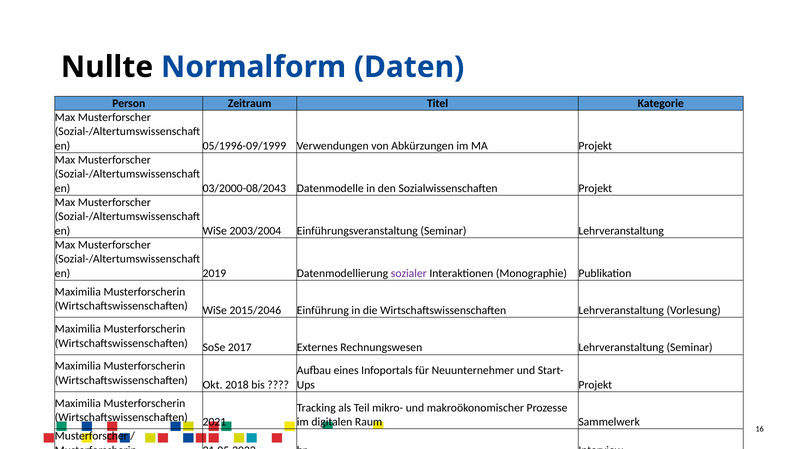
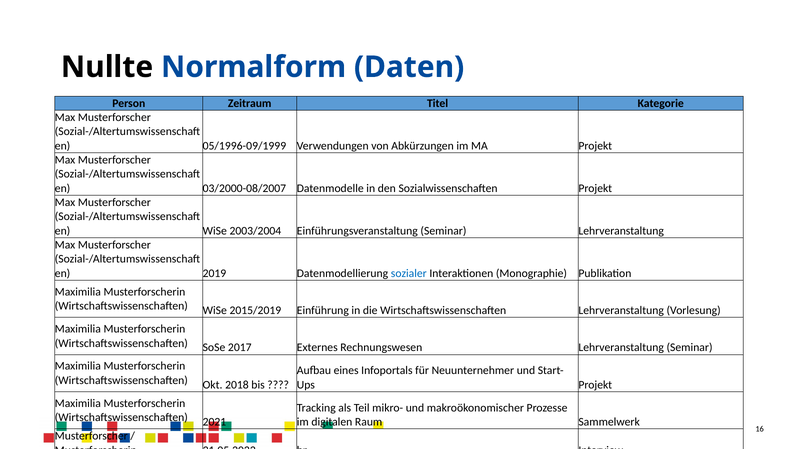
03/2000-08/2043: 03/2000-08/2043 -> 03/2000-08/2007
sozialer colour: purple -> blue
2015/2046: 2015/2046 -> 2015/2019
